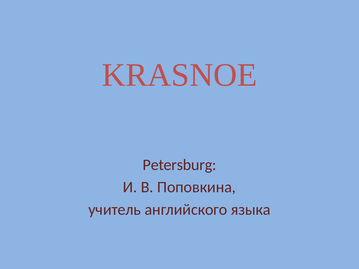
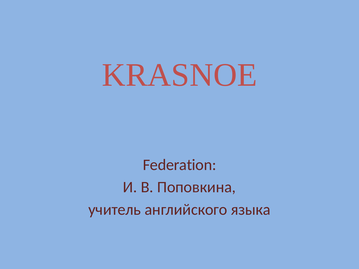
Petersburg: Petersburg -> Federation
